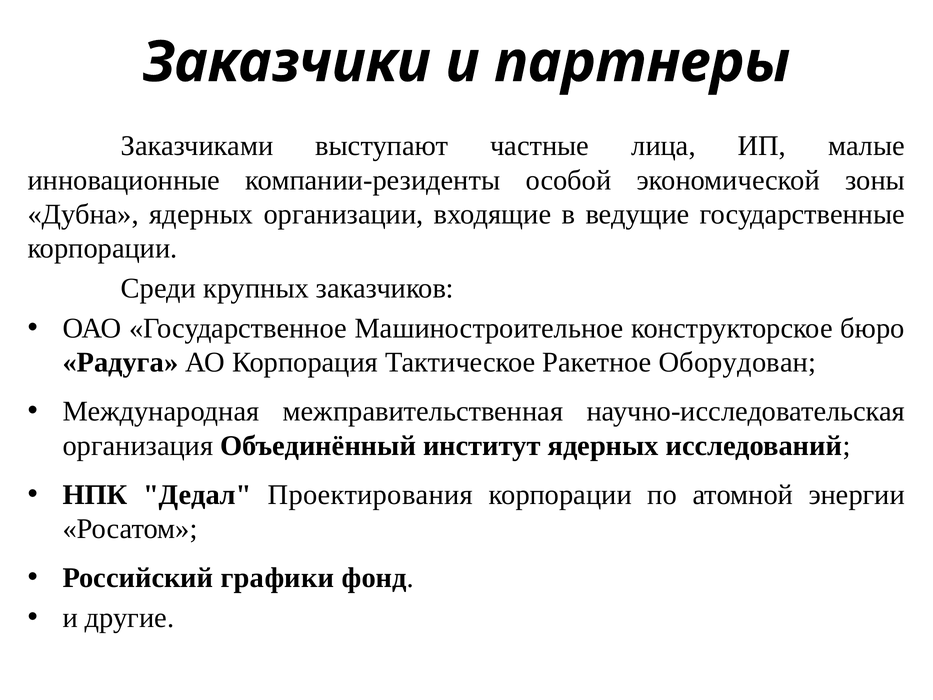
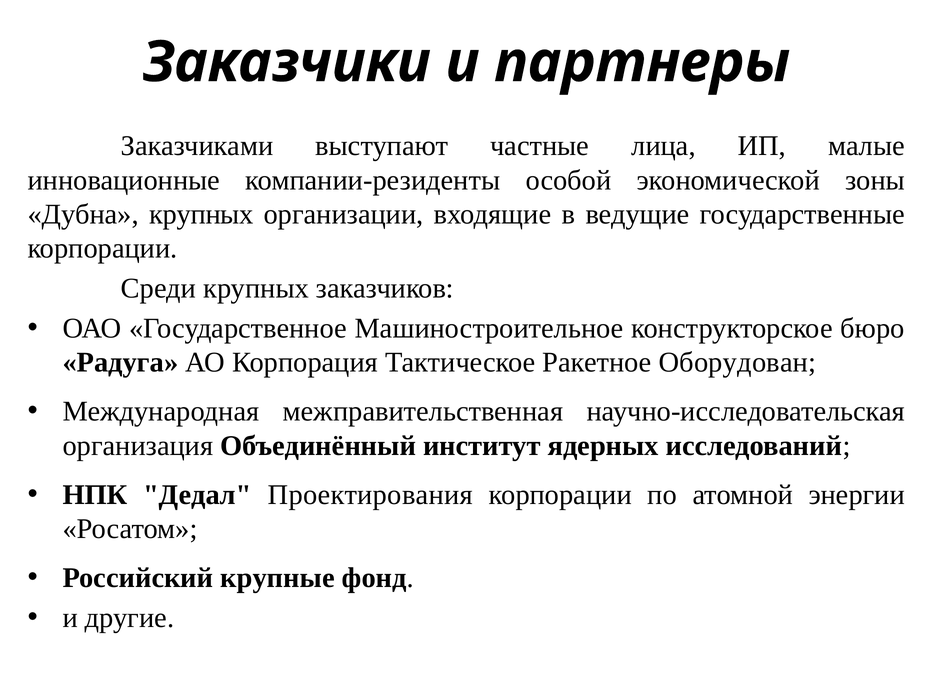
Дубна ядерных: ядерных -> крупных
графики: графики -> крупные
